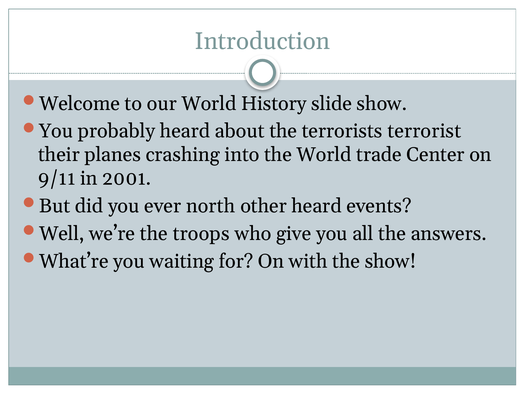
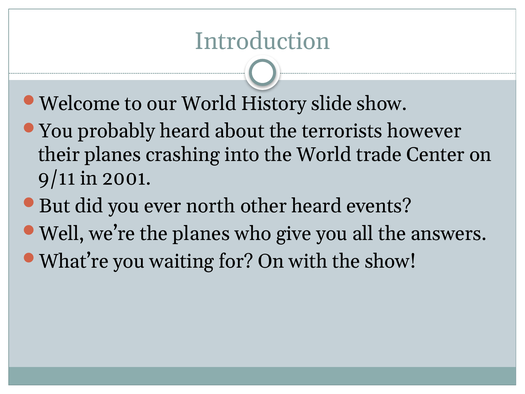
terrorist: terrorist -> however
the troops: troops -> planes
